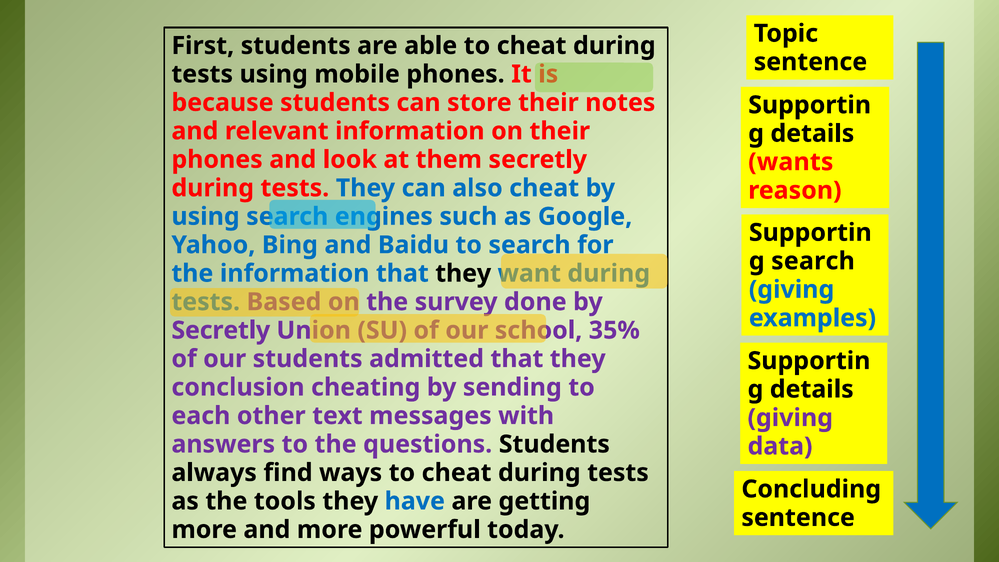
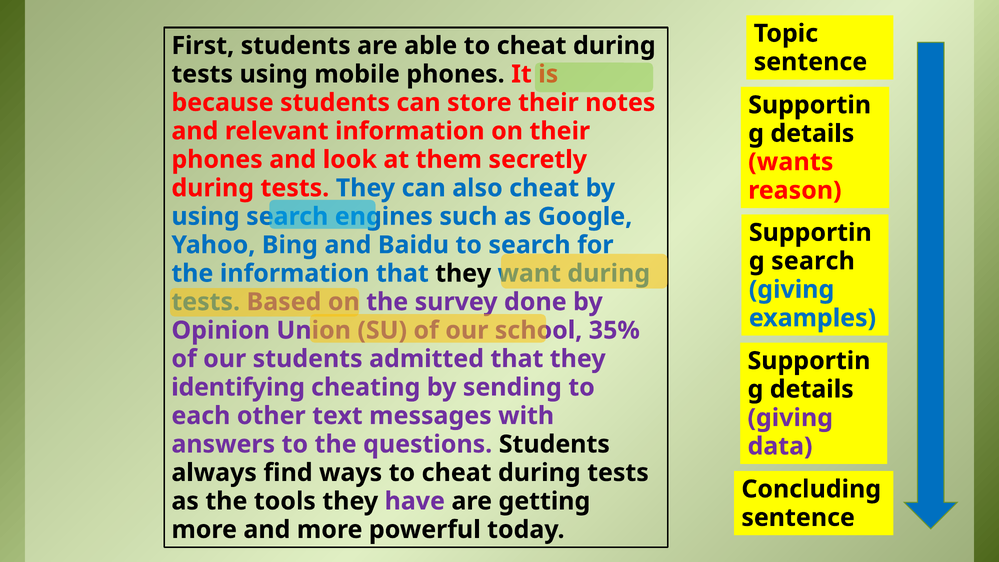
Secretly at (221, 330): Secretly -> Opinion
conclusion: conclusion -> identifying
have colour: blue -> purple
